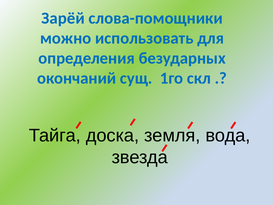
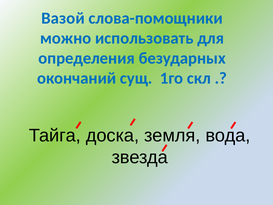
Зарёй: Зарёй -> Вазой
